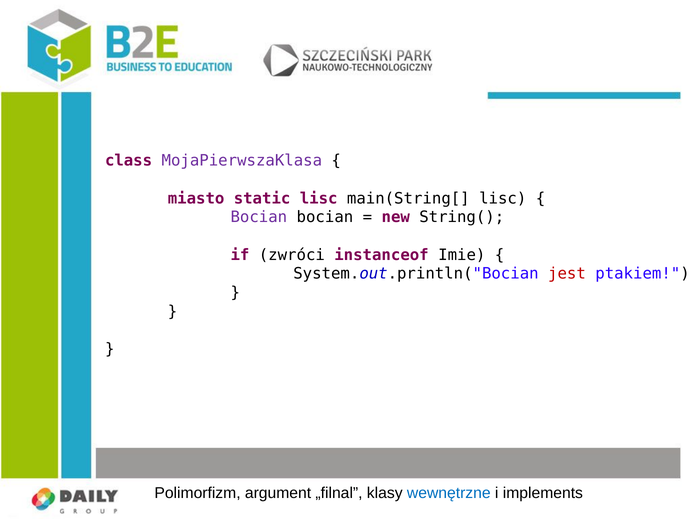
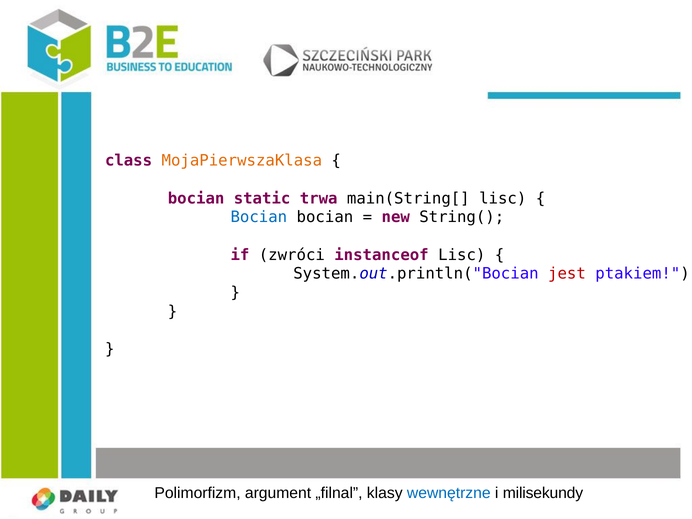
MojaPierwszaKlasa colour: purple -> orange
miasto at (196, 198): miasto -> bocian
static lisc: lisc -> trwa
Bocian at (259, 217) colour: purple -> blue
instanceof Imie: Imie -> Lisc
implements: implements -> milisekundy
